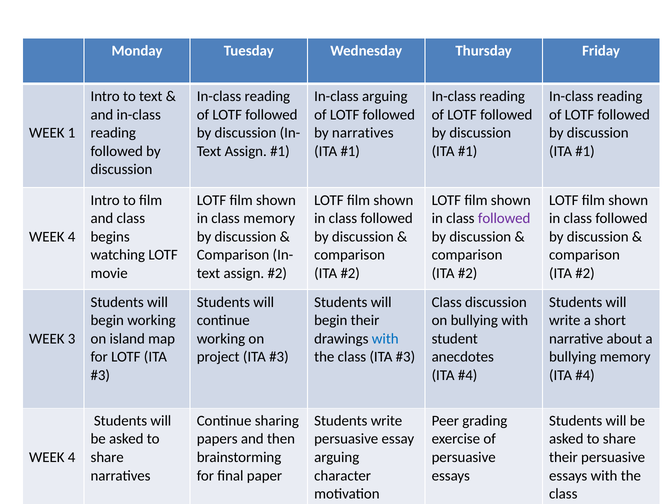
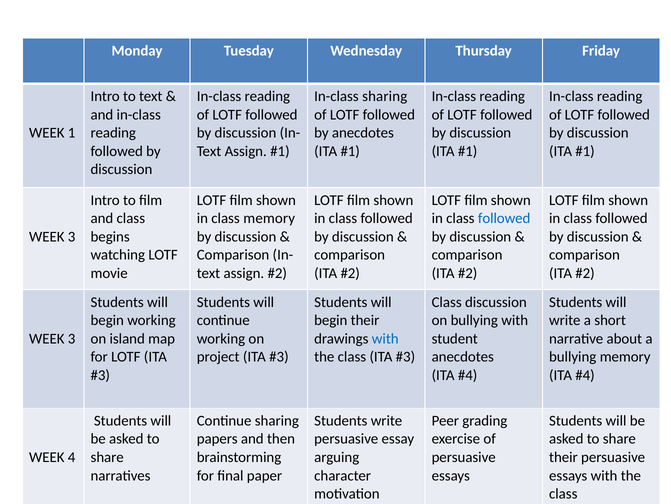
In-class arguing: arguing -> sharing
by narratives: narratives -> anecdotes
followed at (504, 218) colour: purple -> blue
4 at (72, 236): 4 -> 3
